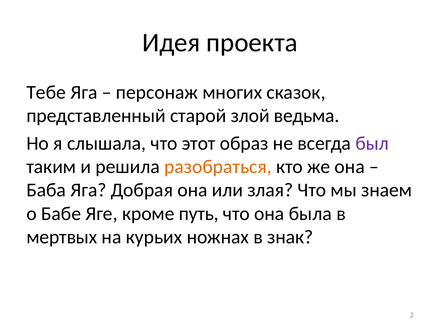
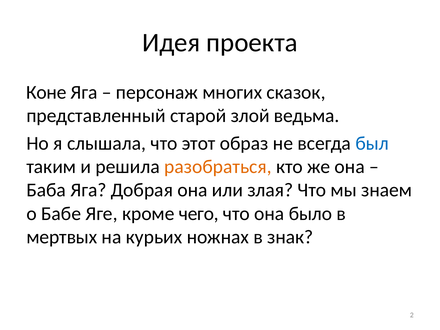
Тебе: Тебе -> Коне
был colour: purple -> blue
путь: путь -> чего
была: была -> было
